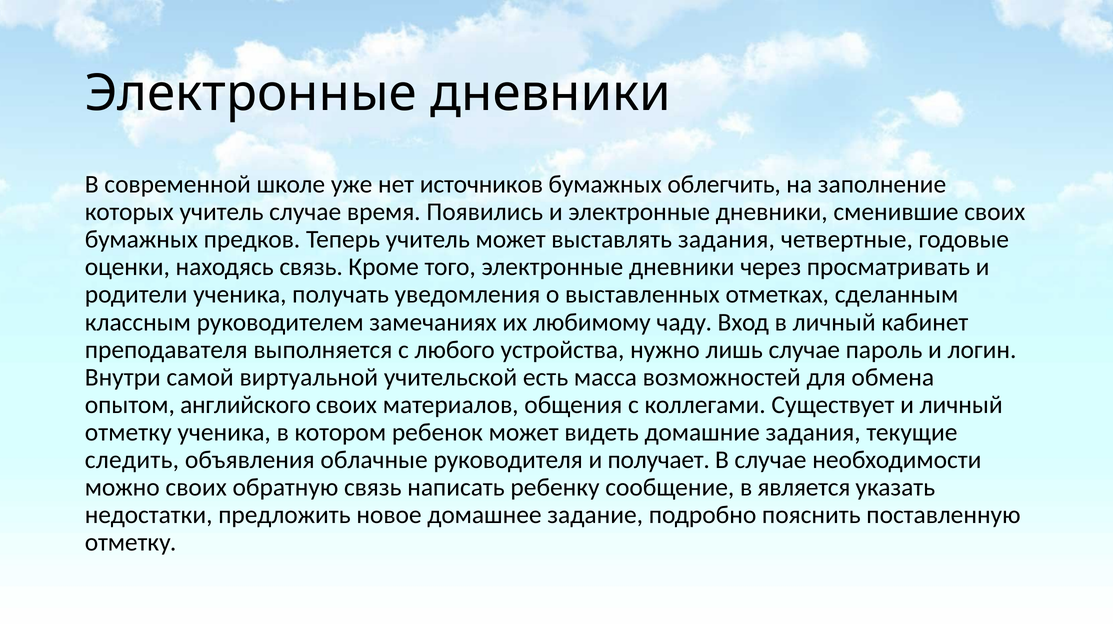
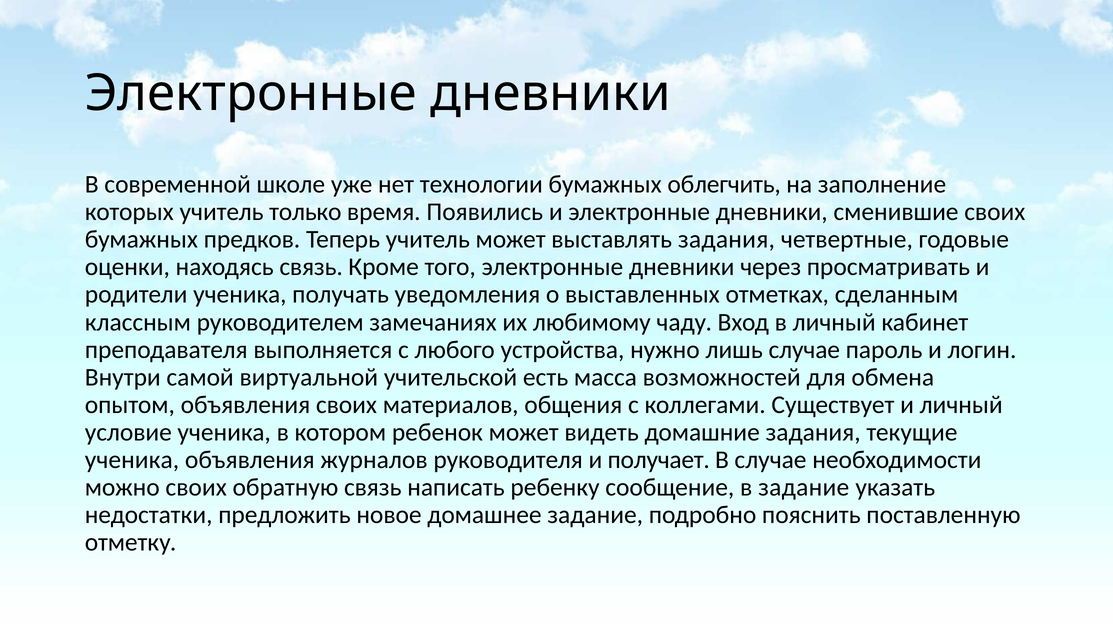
источников: источников -> технологии
учитель случае: случае -> только
опытом английского: английского -> объявления
отметку at (128, 432): отметку -> условие
следить at (132, 460): следить -> ученика
облачные: облачные -> журналов
в является: является -> задание
